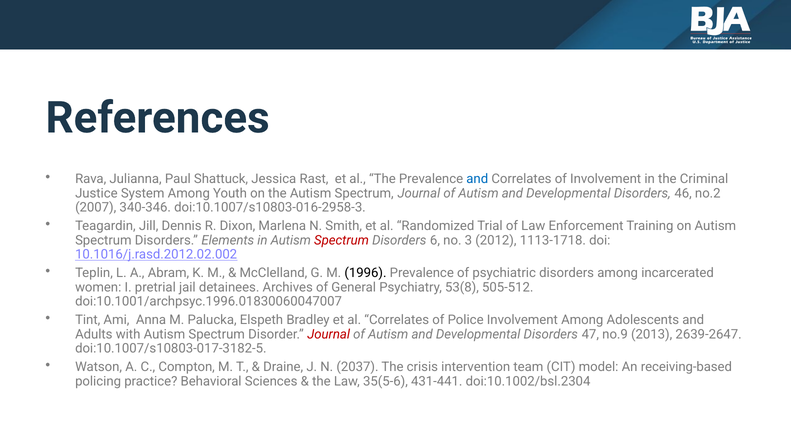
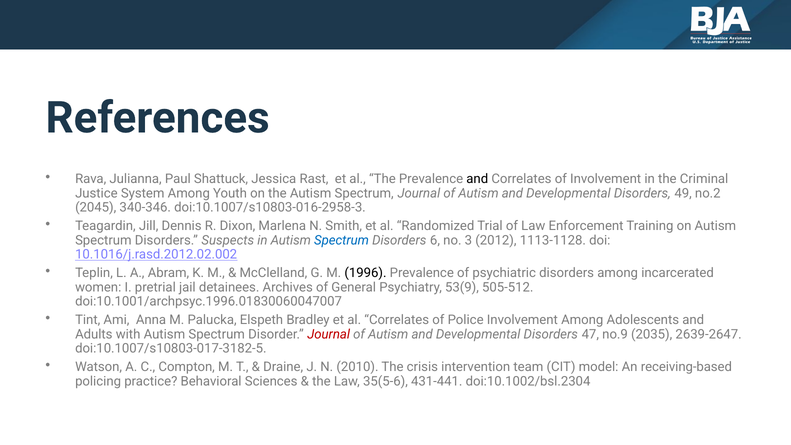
and at (477, 179) colour: blue -> black
46: 46 -> 49
2007: 2007 -> 2045
Elements: Elements -> Suspects
Spectrum at (342, 240) colour: red -> blue
1113-1718: 1113-1718 -> 1113-1128
53(8: 53(8 -> 53(9
2013: 2013 -> 2035
2037: 2037 -> 2010
